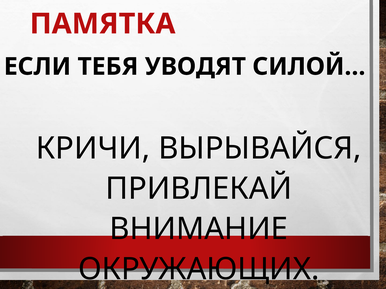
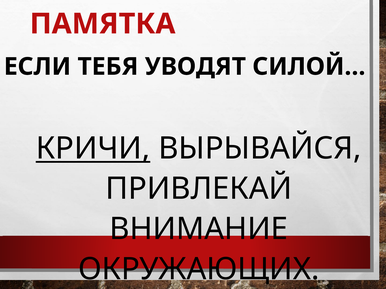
КРИЧИ underline: none -> present
